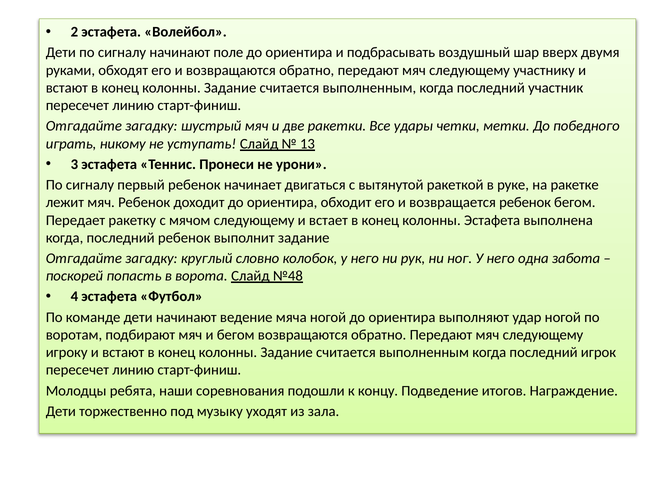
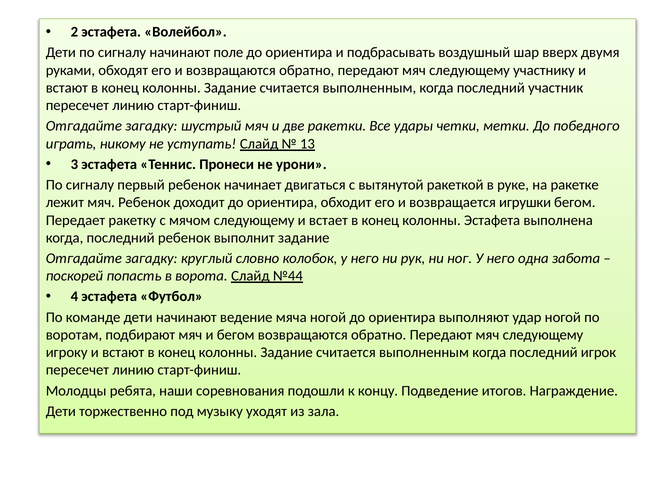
возвращается ребенок: ребенок -> игрушки
№48: №48 -> №44
